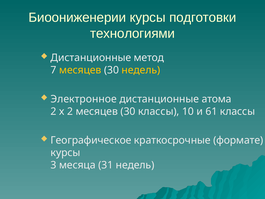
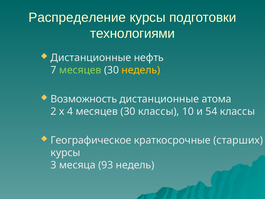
Биоониженерии: Биоониженерии -> Распределение
метод: метод -> нефть
месяцев at (80, 70) colour: yellow -> light green
Электронное: Электронное -> Возможность
х 2: 2 -> 4
61: 61 -> 54
формате: формате -> старших
31: 31 -> 93
